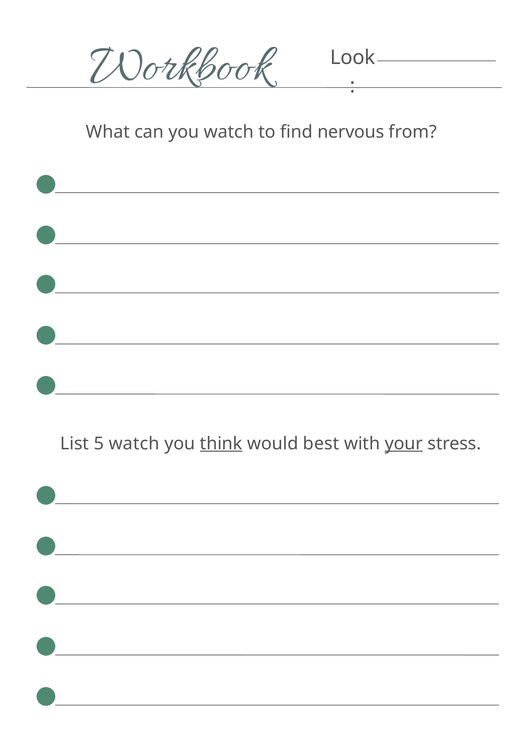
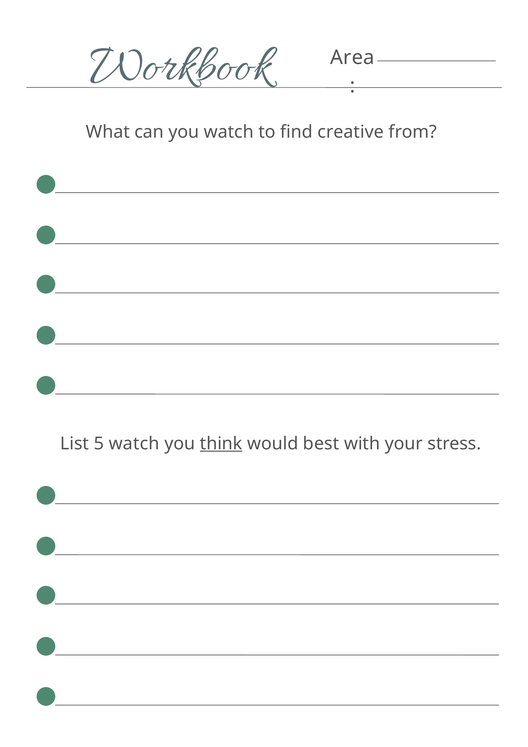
Look: Look -> Area
nervous: nervous -> creative
your underline: present -> none
